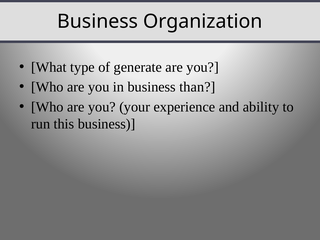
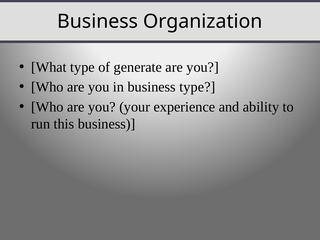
business than: than -> type
